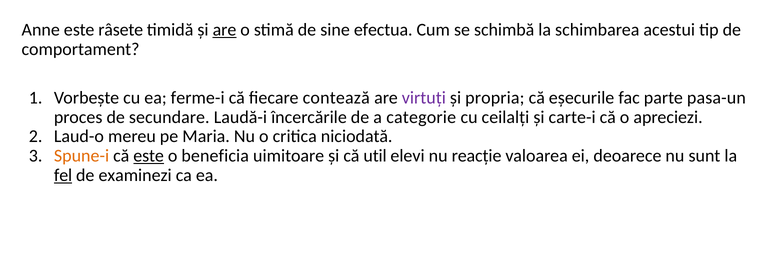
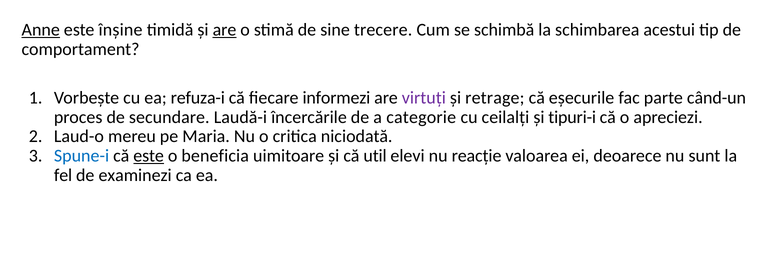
Anne underline: none -> present
râsete: râsete -> înșine
efectua: efectua -> trecere
ferme-i: ferme-i -> refuza-i
contează: contează -> informezi
propria: propria -> retrage
pasa-un: pasa-un -> când-un
carte-i: carte-i -> tipuri-i
Spune-i colour: orange -> blue
fel underline: present -> none
